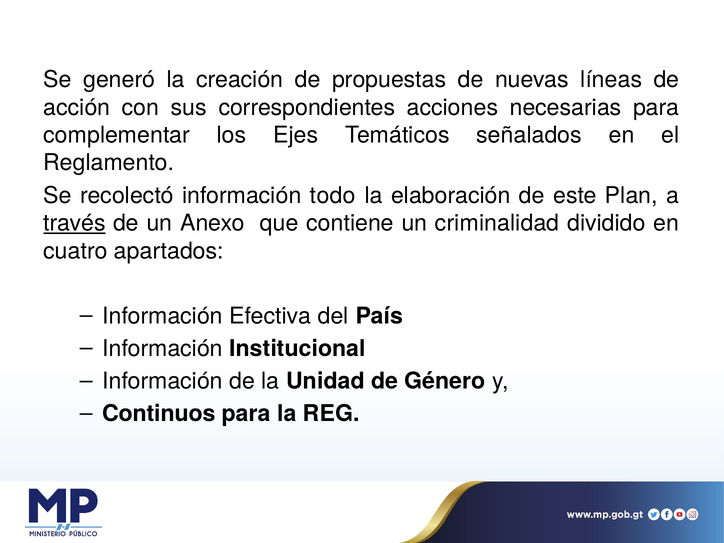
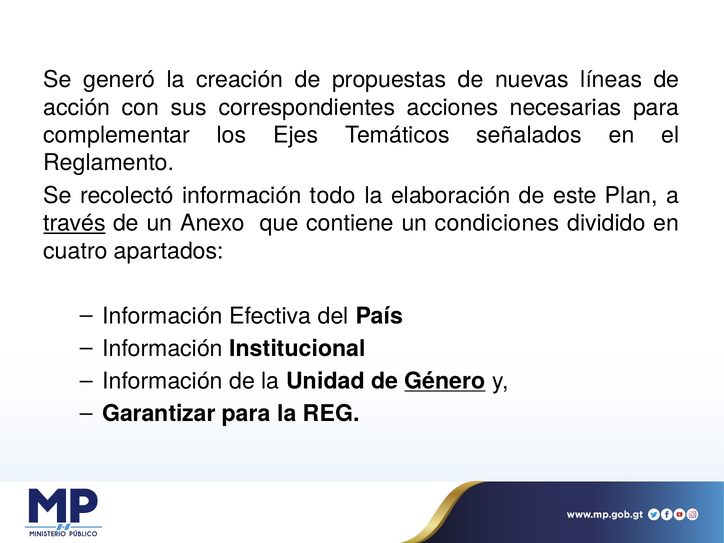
criminalidad: criminalidad -> condiciones
Género underline: none -> present
Continuos: Continuos -> Garantizar
